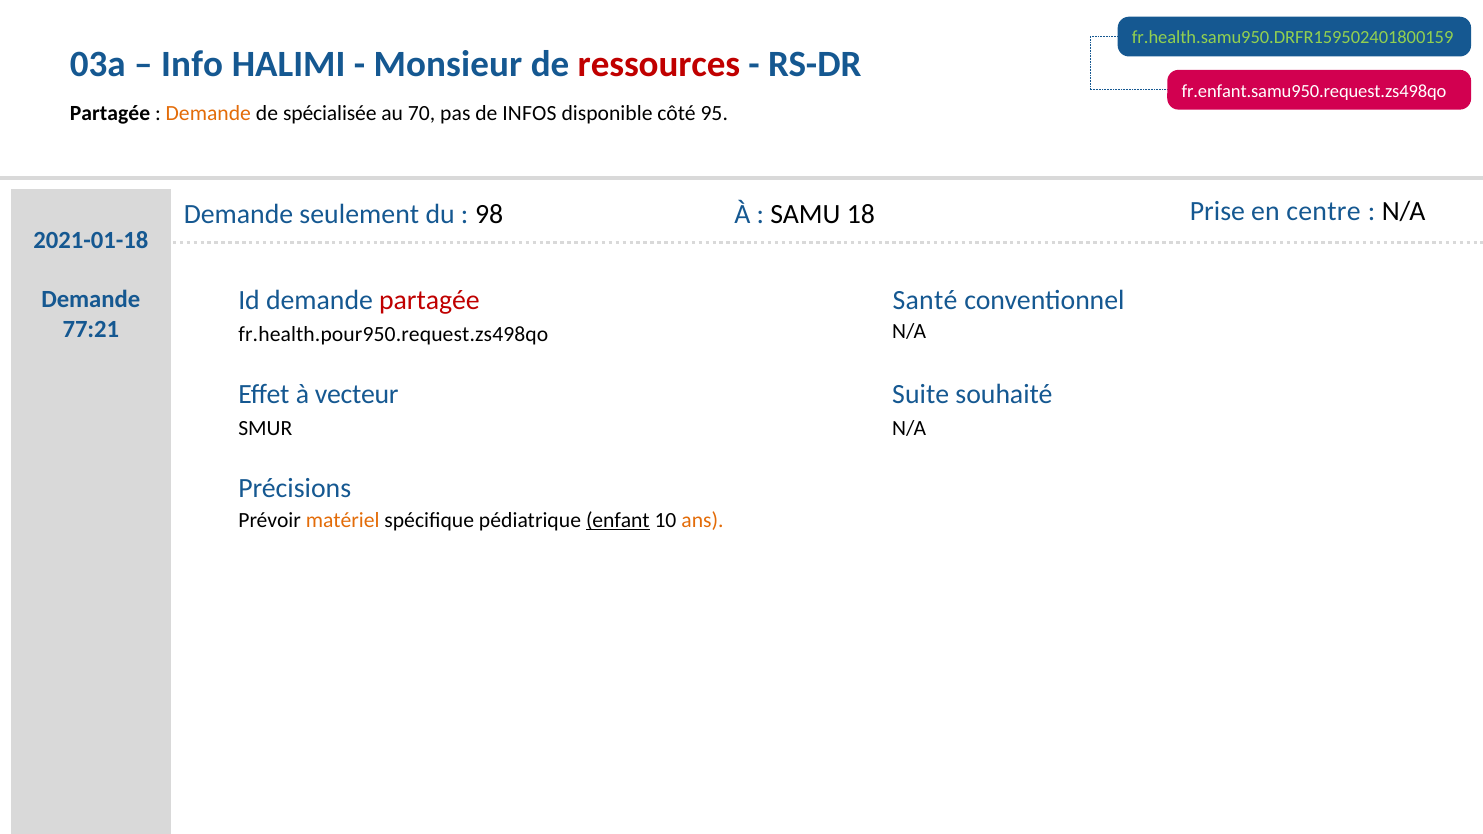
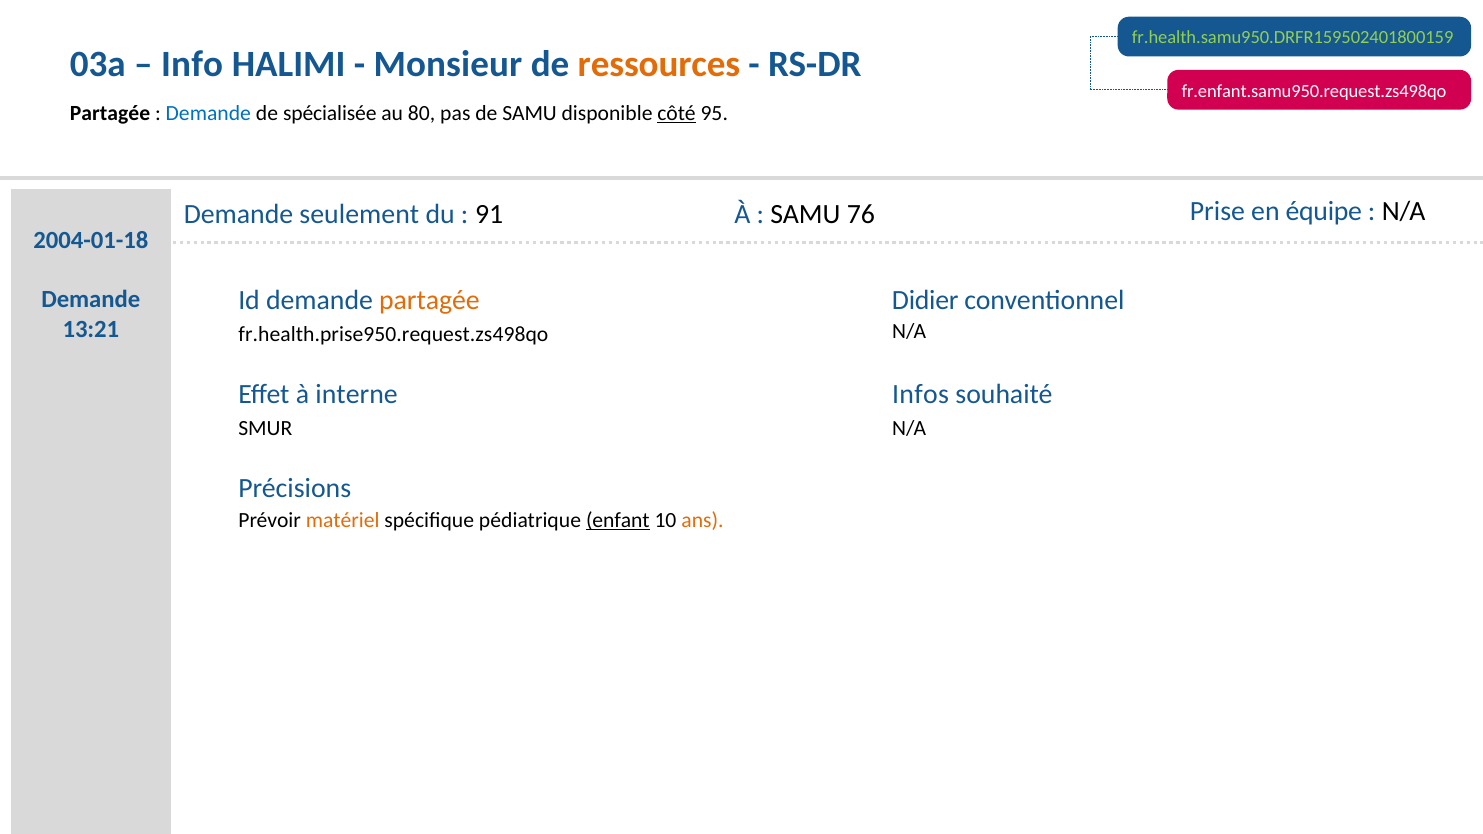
ressources colour: red -> orange
Demande at (208, 114) colour: orange -> blue
70: 70 -> 80
de INFOS: INFOS -> SAMU
côté underline: none -> present
98: 98 -> 91
18: 18 -> 76
centre: centre -> équipe
2021-01-18: 2021-01-18 -> 2004-01-18
Santé: Santé -> Didier
partagée at (429, 301) colour: red -> orange
77:21: 77:21 -> 13:21
fr.health.pour950.request.zs498qo: fr.health.pour950.request.zs498qo -> fr.health.prise950.request.zs498qo
vecteur: vecteur -> interne
Suite: Suite -> Infos
